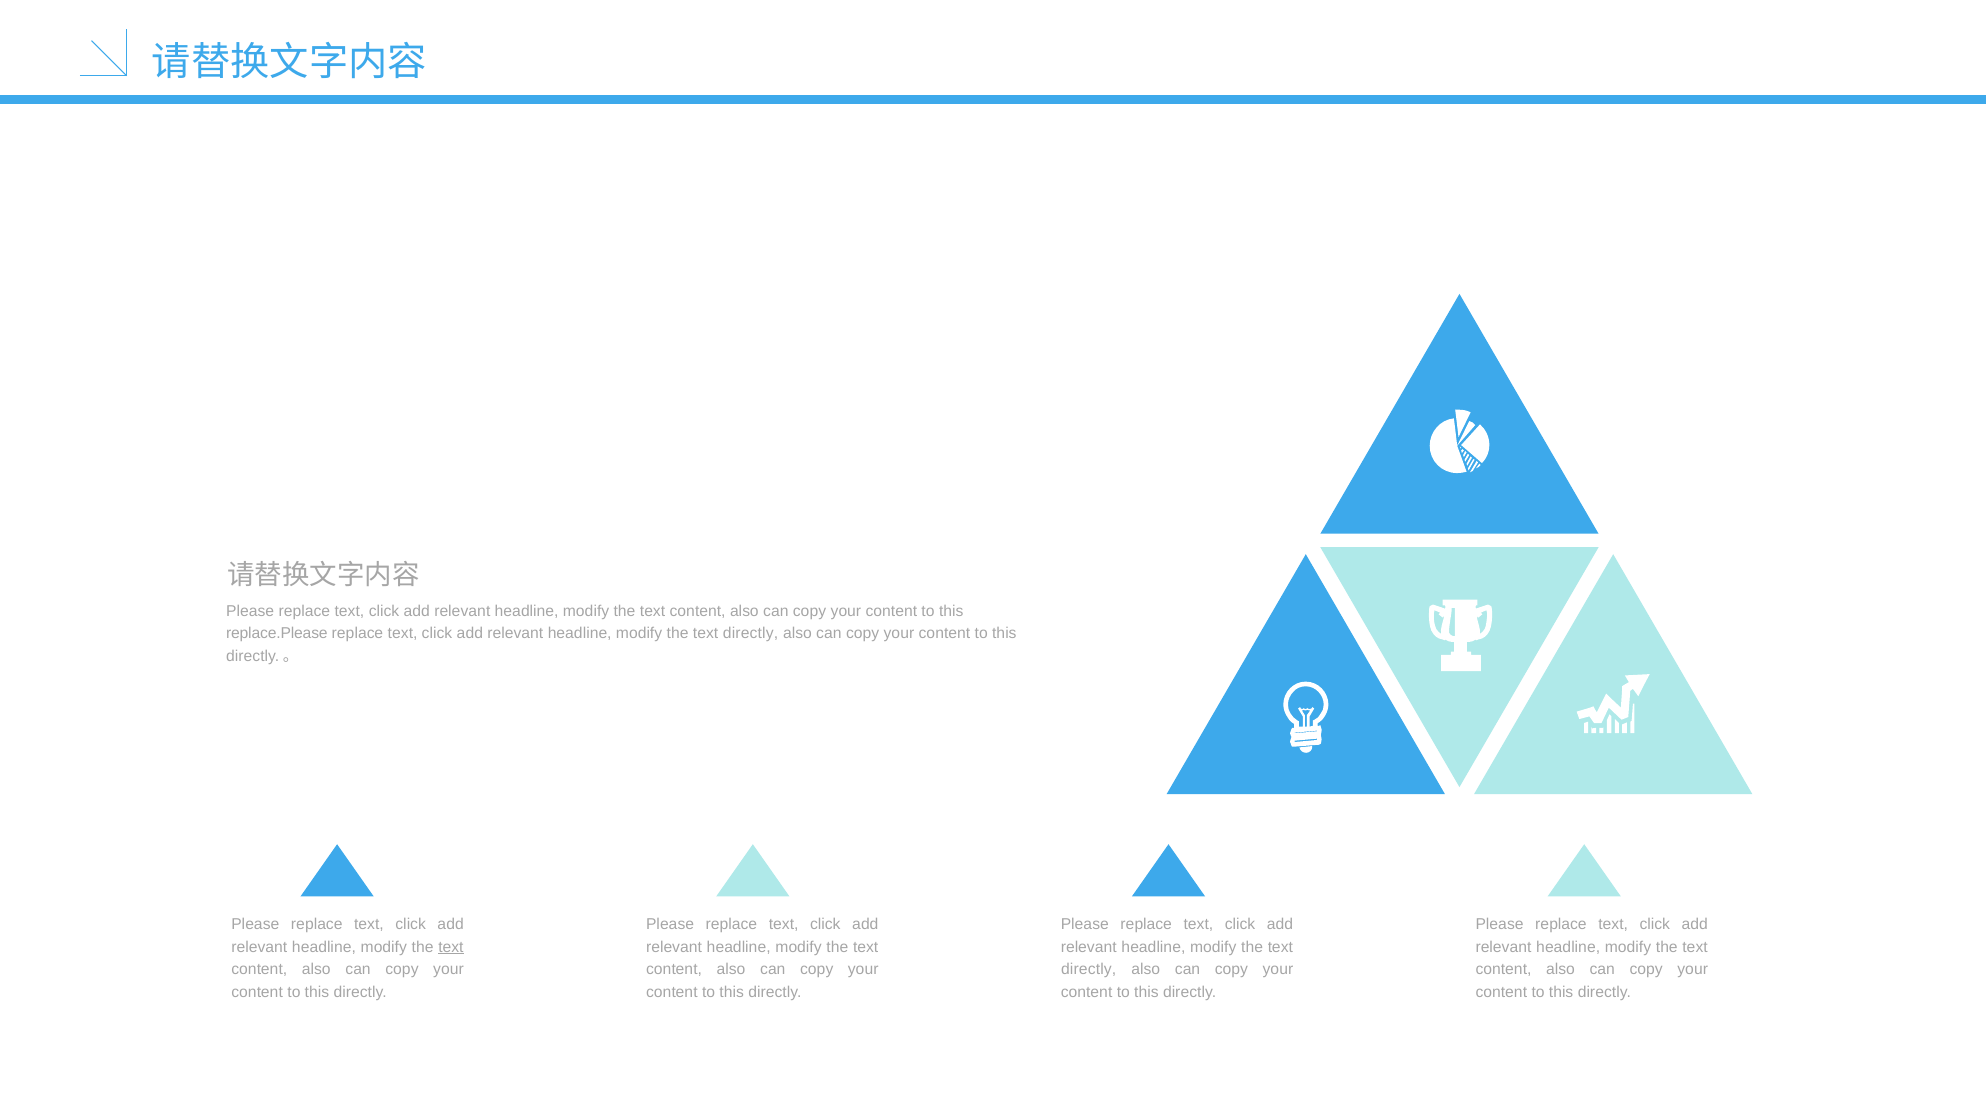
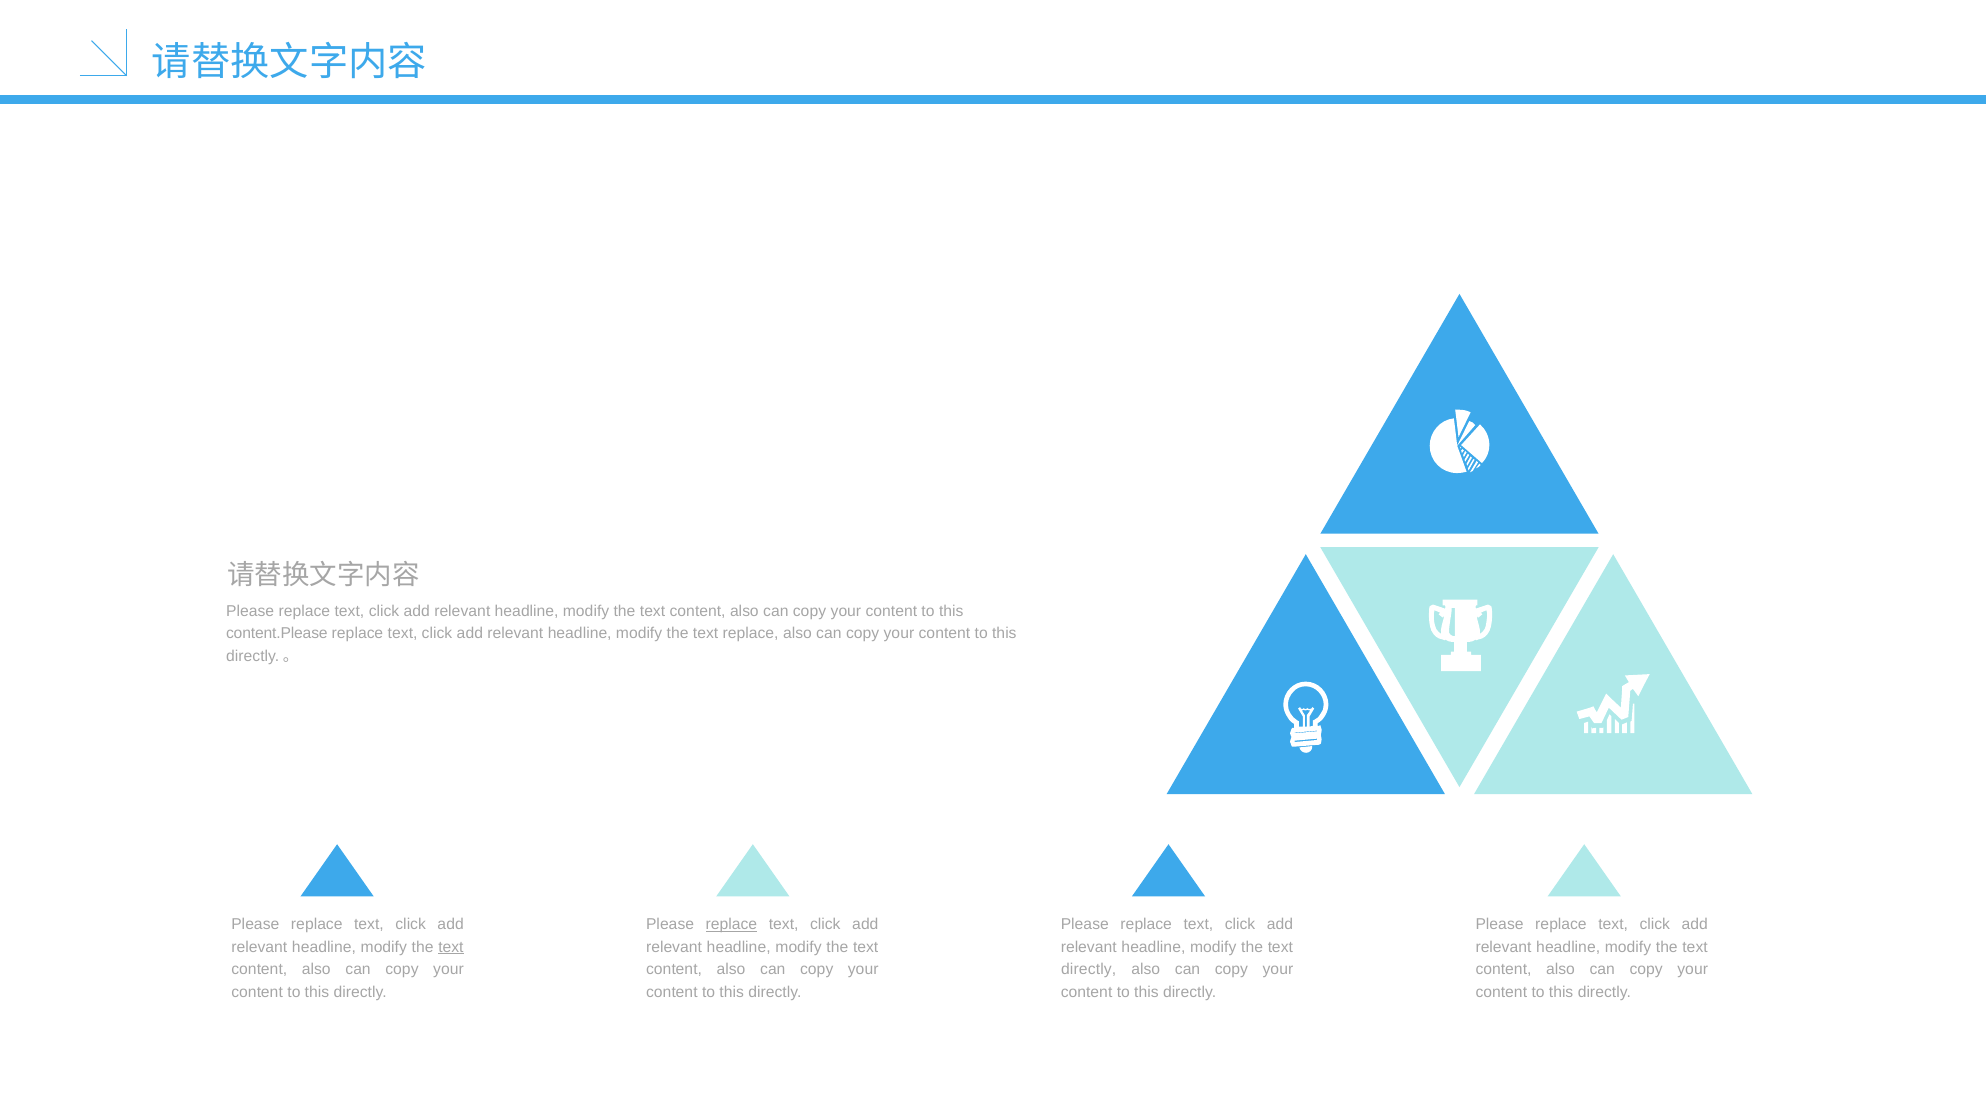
replace.Please: replace.Please -> content.Please
directly at (751, 633): directly -> replace
replace at (731, 925) underline: none -> present
